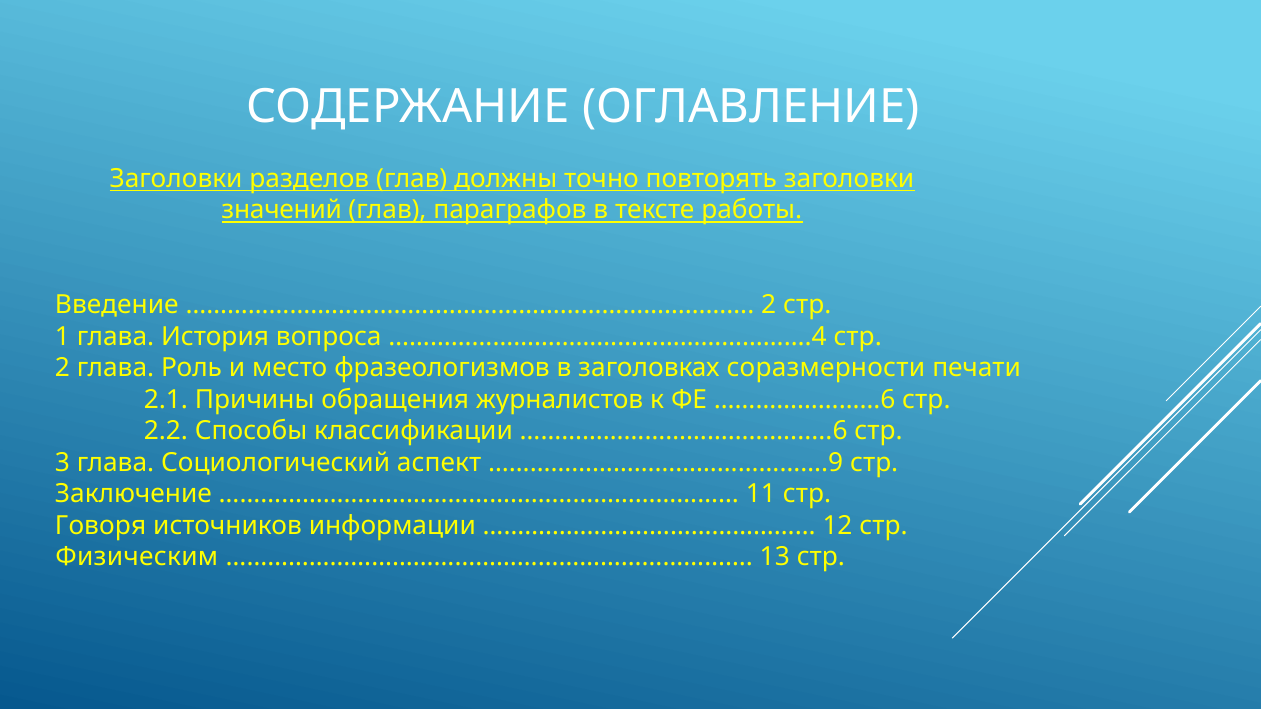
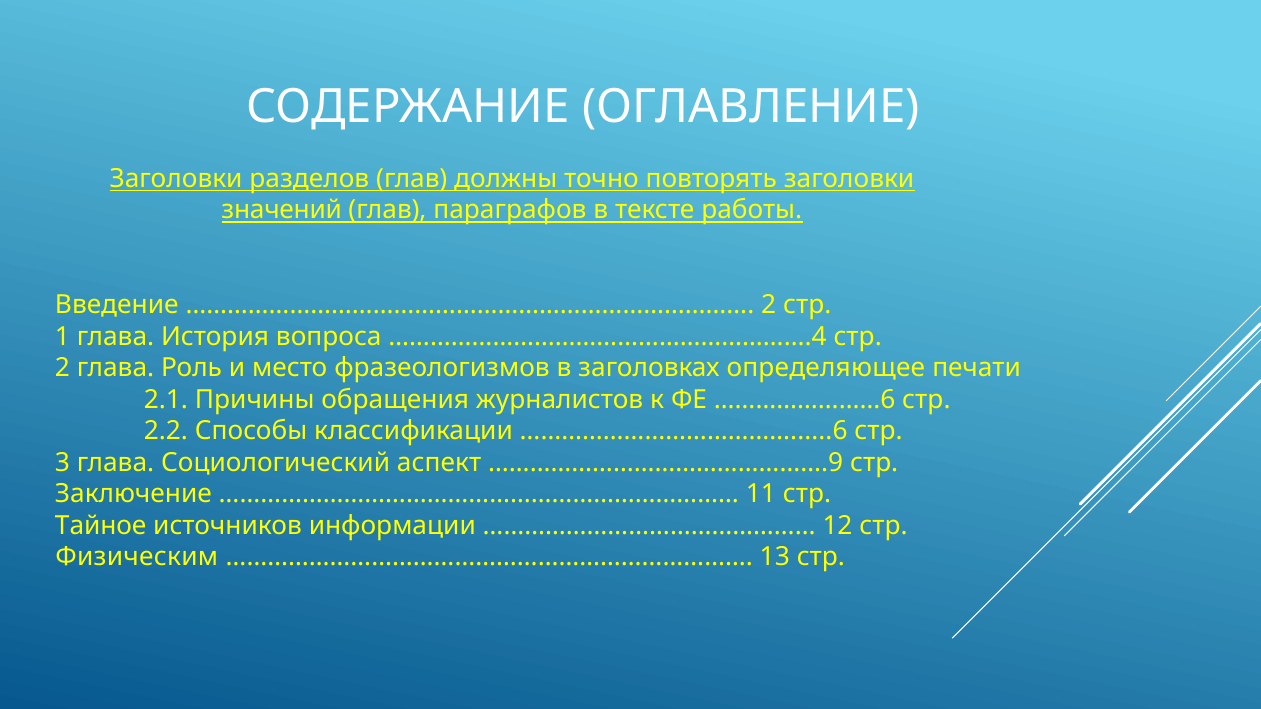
соразмерности: соразмерности -> определяющее
Говоря: Говоря -> Тайное
